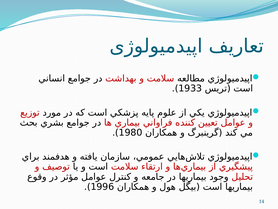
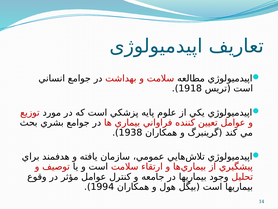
1933: 1933 -> 1918
1980: 1980 -> 1938
1996: 1996 -> 1994
